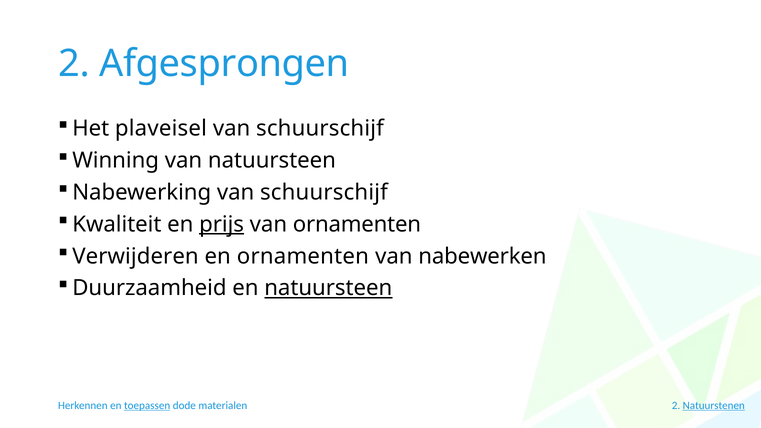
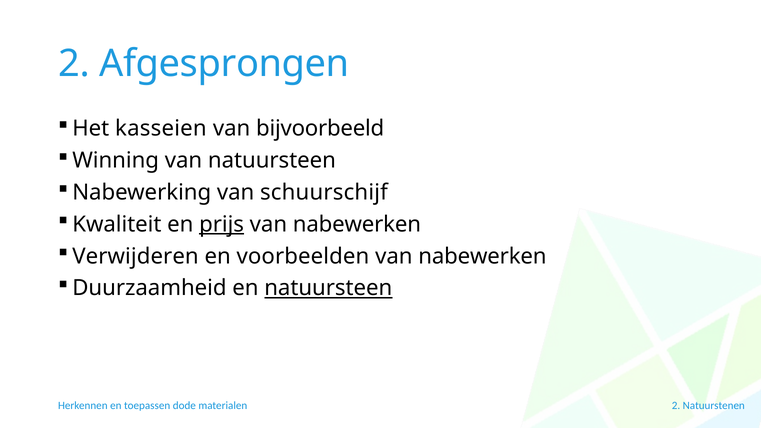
plaveisel: plaveisel -> kasseien
schuurschijf at (320, 129): schuurschijf -> bijvoorbeeld
ornamenten at (357, 224): ornamenten -> nabewerken
en ornamenten: ornamenten -> voorbeelden
toepassen underline: present -> none
Natuurstenen underline: present -> none
